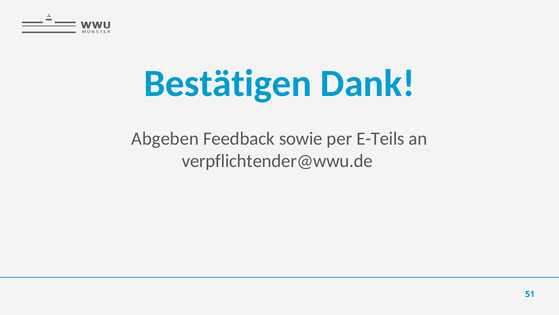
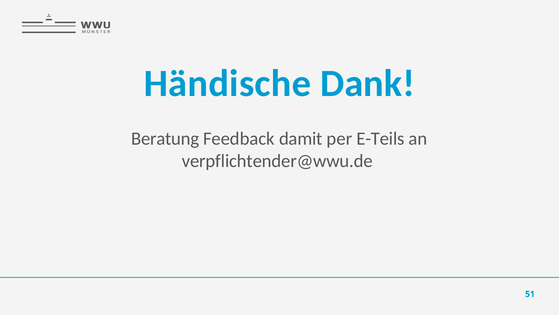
Bestätigen: Bestätigen -> Händische
Abgeben: Abgeben -> Beratung
sowie: sowie -> damit
